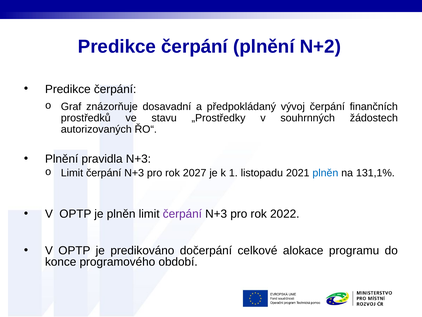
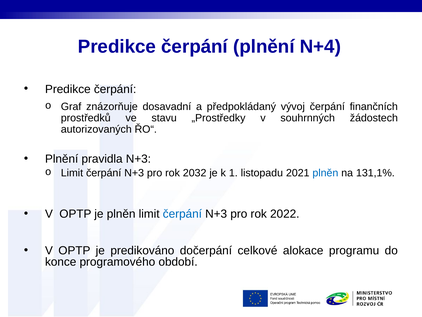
N+2: N+2 -> N+4
2027: 2027 -> 2032
čerpání at (182, 214) colour: purple -> blue
